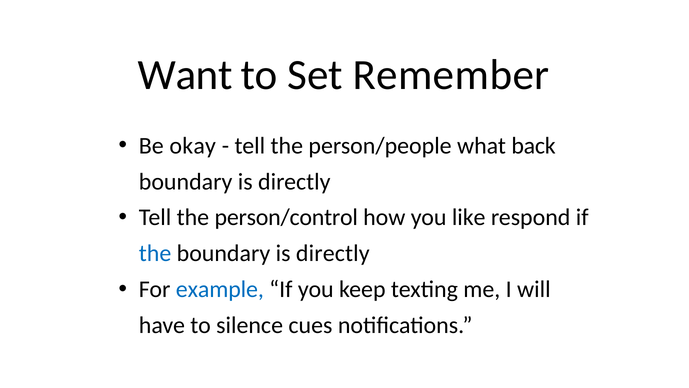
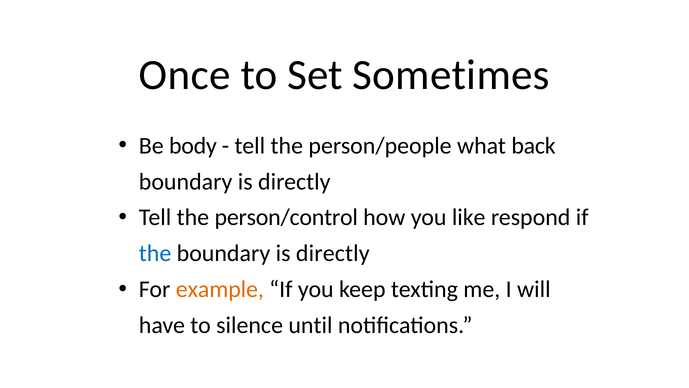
Want: Want -> Once
Remember: Remember -> Sometimes
okay: okay -> body
example colour: blue -> orange
cues: cues -> until
